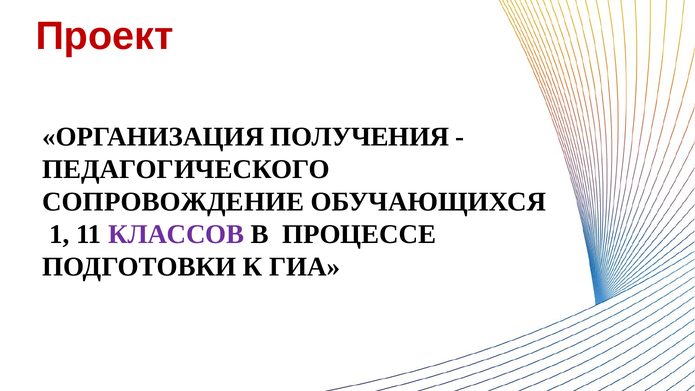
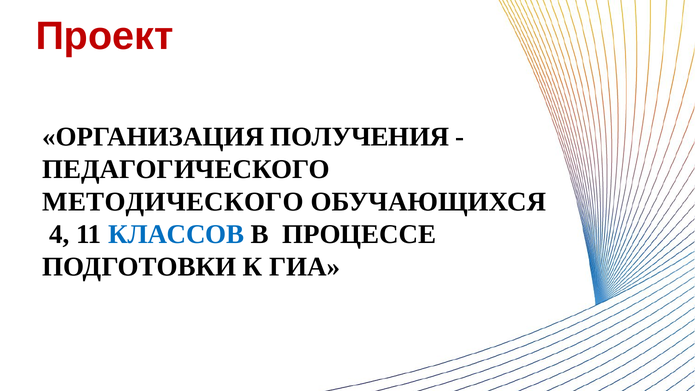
СОПРОВОЖДЕНИЕ: СОПРОВОЖДЕНИЕ -> МЕТОДИЧЕСКОГО
1: 1 -> 4
КЛАССОВ colour: purple -> blue
